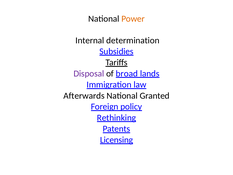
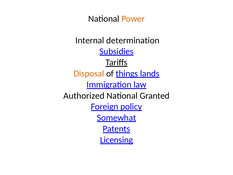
Disposal colour: purple -> orange
broad: broad -> things
Afterwards: Afterwards -> Authorized
Rethinking: Rethinking -> Somewhat
